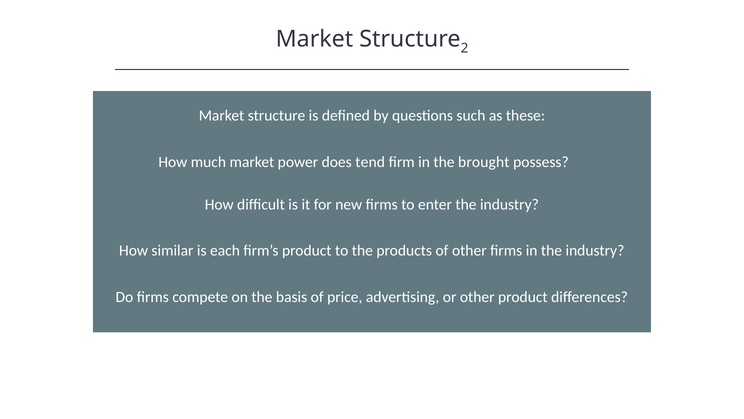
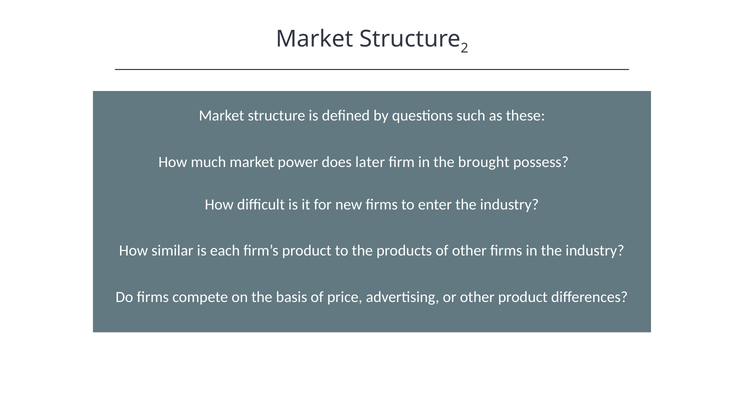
tend: tend -> later
